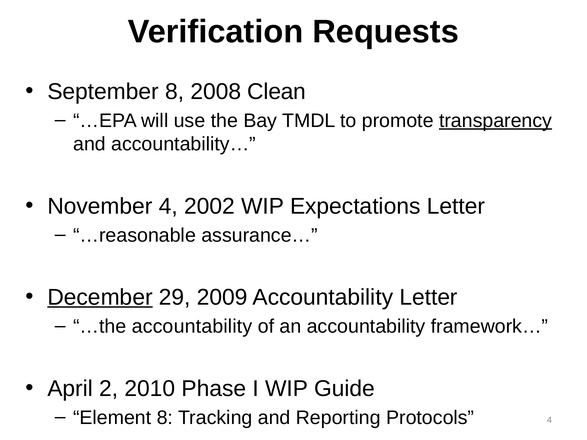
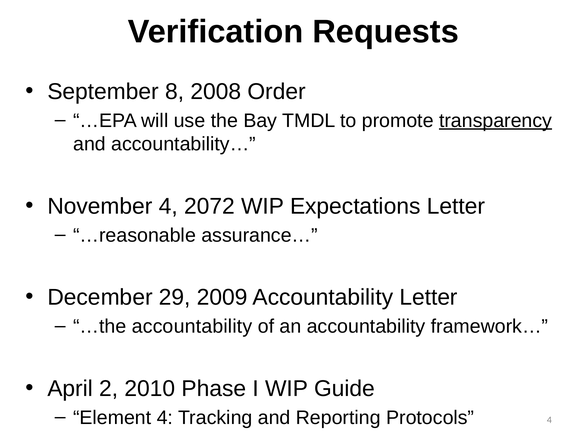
Clean: Clean -> Order
2002: 2002 -> 2072
December underline: present -> none
Element 8: 8 -> 4
